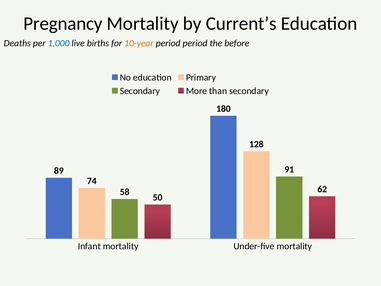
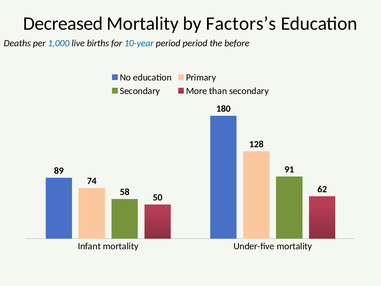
Pregnancy: Pregnancy -> Decreased
Current’s: Current’s -> Factors’s
10-year colour: orange -> blue
